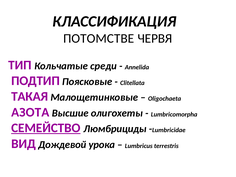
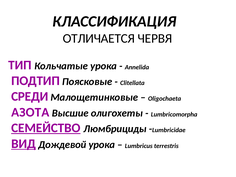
ПОТОМСТВЕ: ПОТОМСТВЕ -> ОТЛИЧАЕТСЯ
Кольчатые среди: среди -> урока
ТАКАЯ: ТАКАЯ -> СРЕДИ
ВИД underline: none -> present
